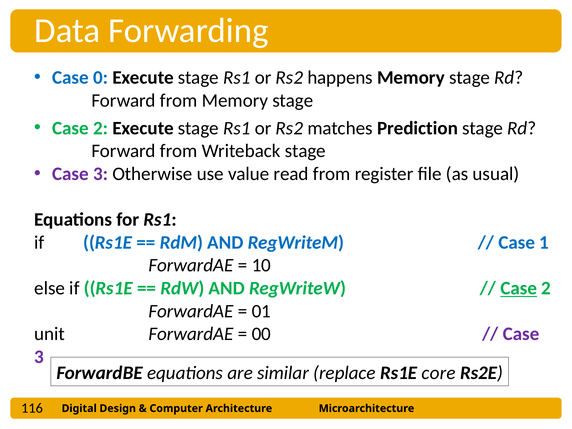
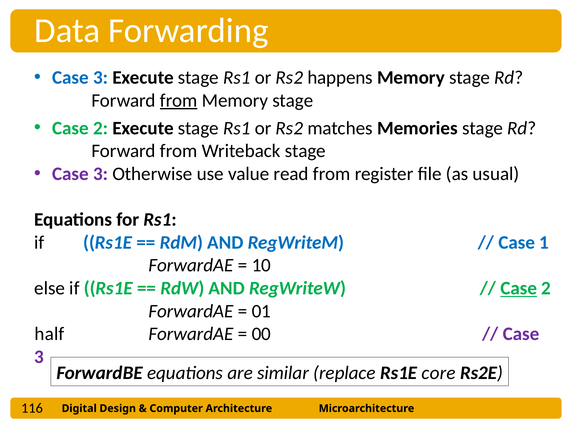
0 at (101, 78): 0 -> 3
from at (179, 100) underline: none -> present
Prediction: Prediction -> Memories
unit: unit -> half
